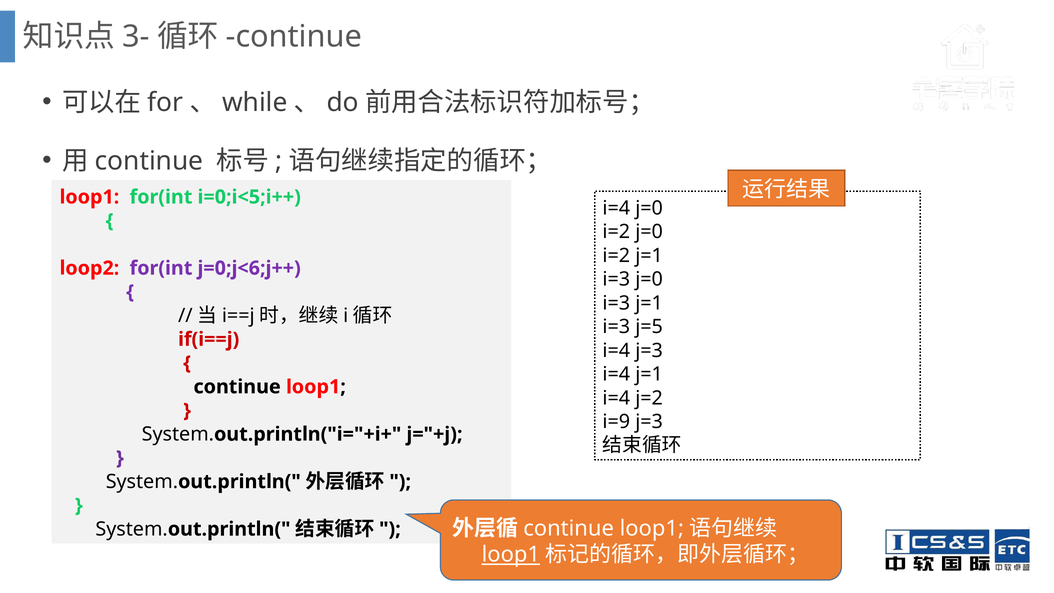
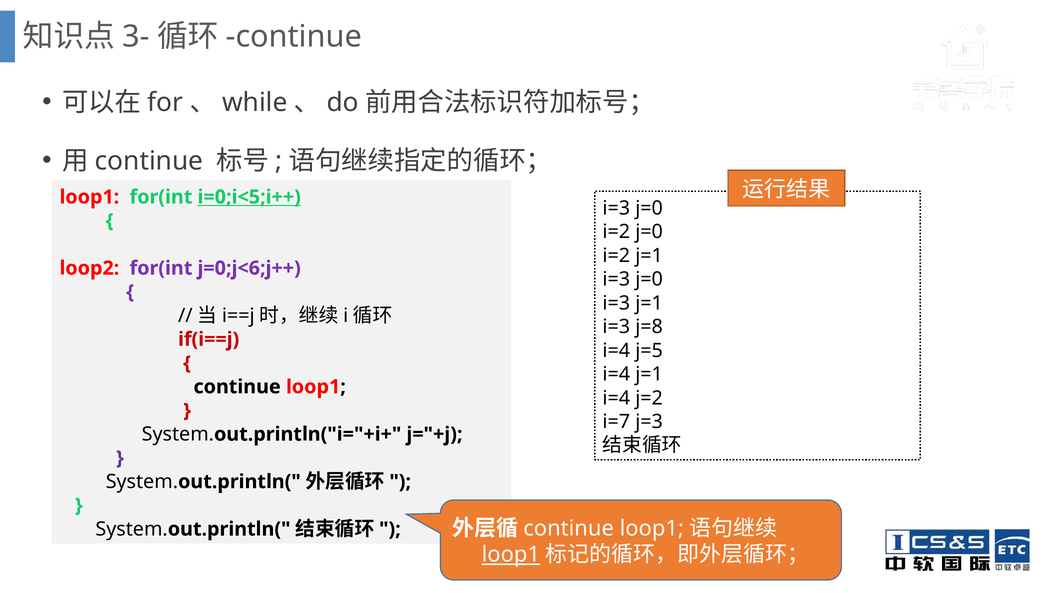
i=0;i<5;i++ underline: none -> present
i=4 at (616, 208): i=4 -> i=3
j=5: j=5 -> j=8
i=4 j=3: j=3 -> j=5
i=9: i=9 -> i=7
